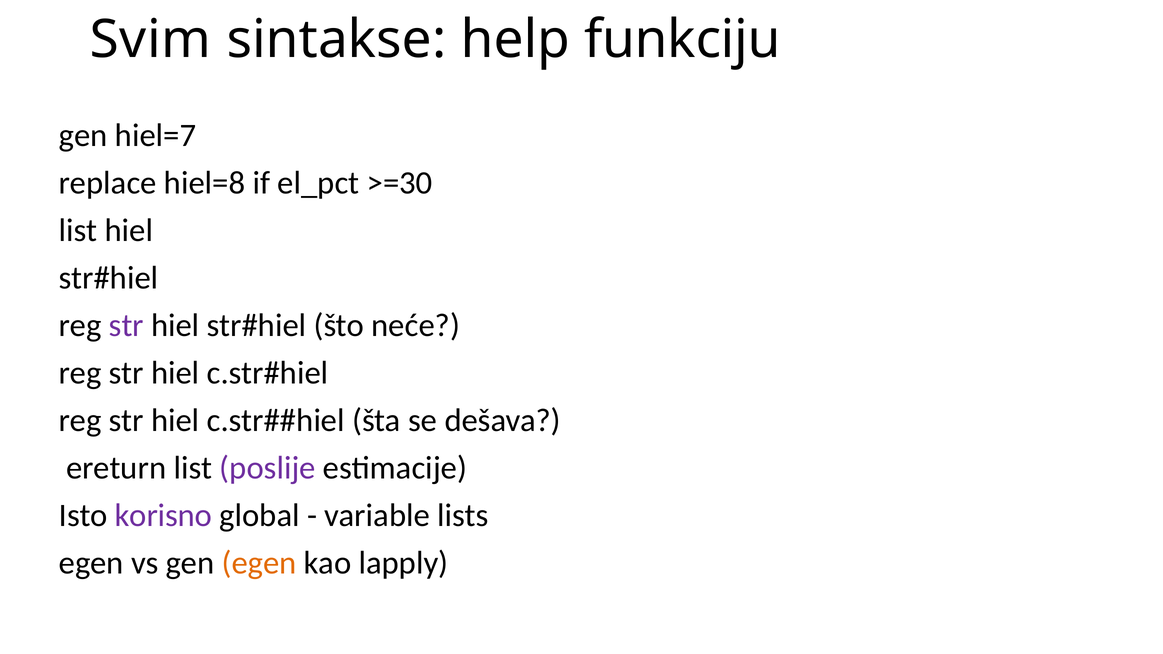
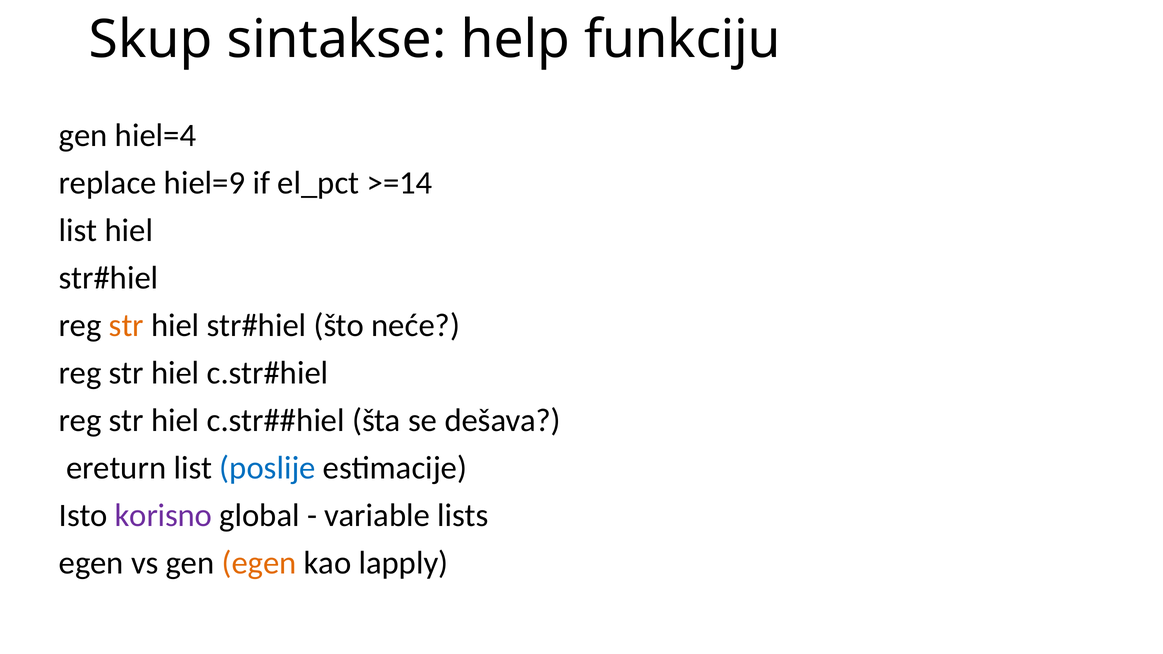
Svim: Svim -> Skup
hiel=7: hiel=7 -> hiel=4
hiel=8: hiel=8 -> hiel=9
>=30: >=30 -> >=14
str at (126, 325) colour: purple -> orange
poslije colour: purple -> blue
